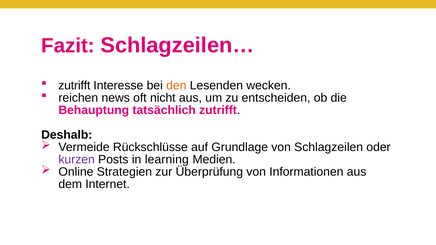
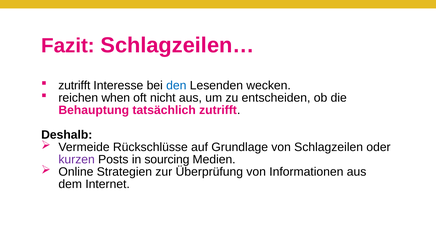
den colour: orange -> blue
news: news -> when
learning: learning -> sourcing
